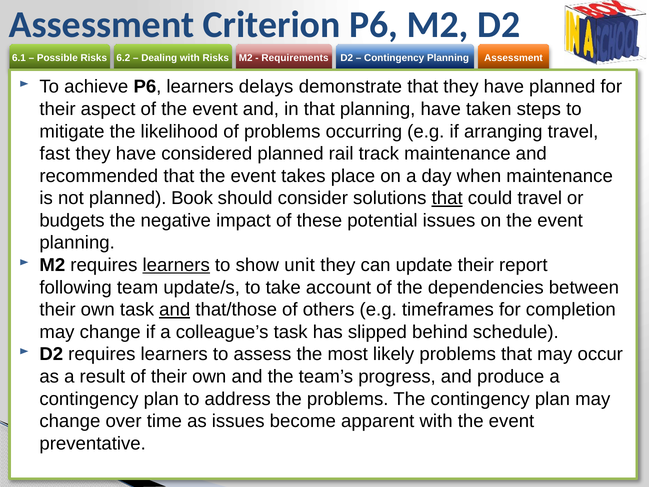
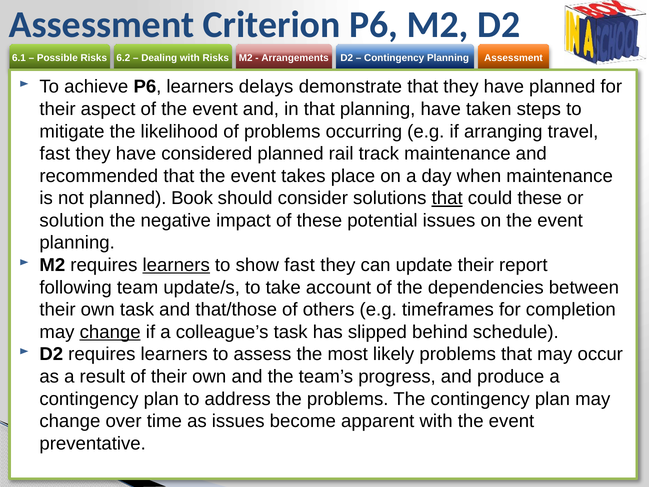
Requirements: Requirements -> Arrangements
could travel: travel -> these
budgets: budgets -> solution
show unit: unit -> fast
and at (175, 310) underline: present -> none
change at (110, 332) underline: none -> present
